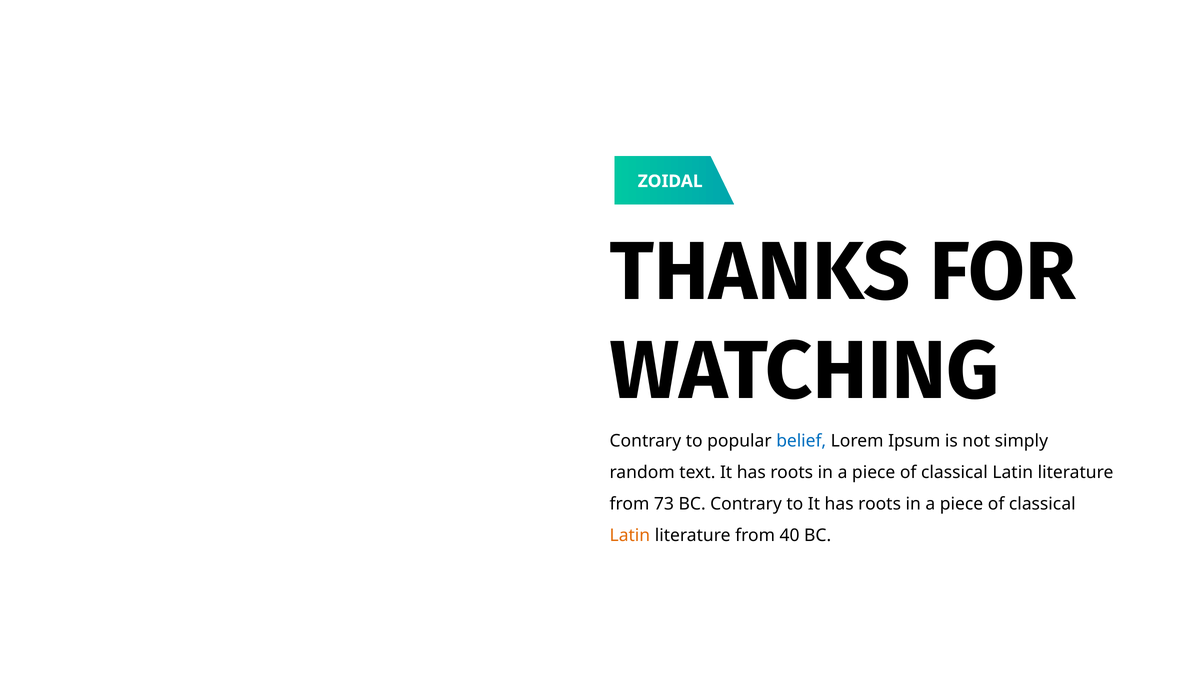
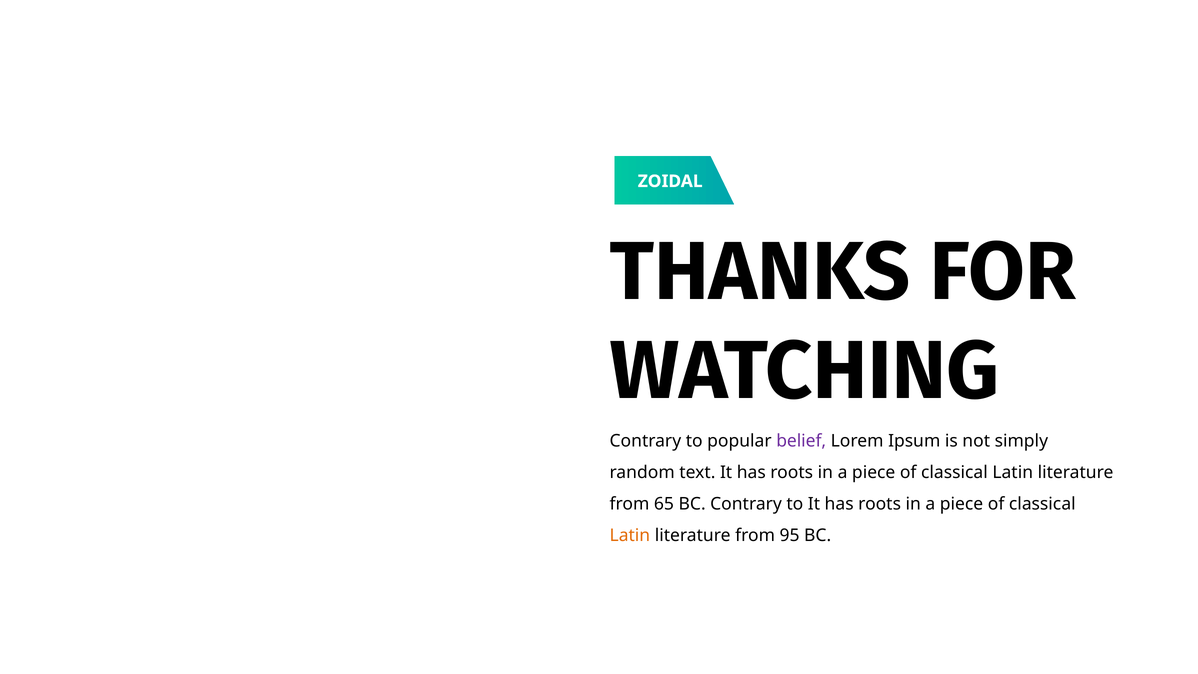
belief colour: blue -> purple
73: 73 -> 65
40: 40 -> 95
